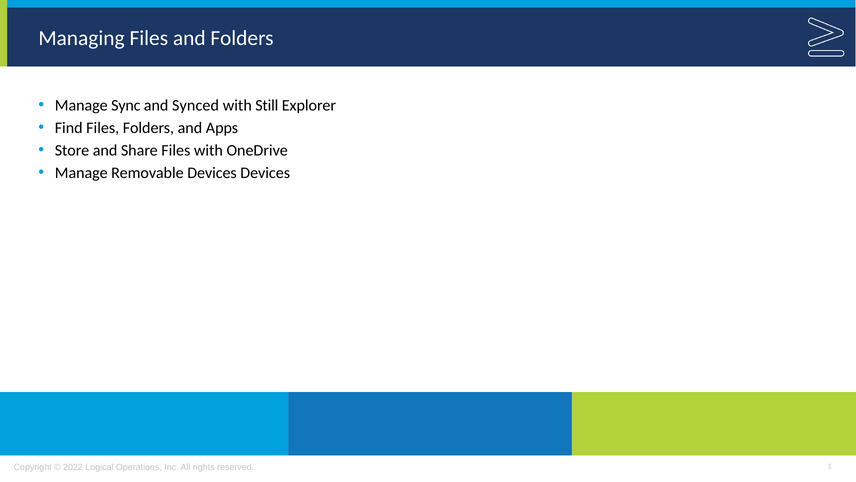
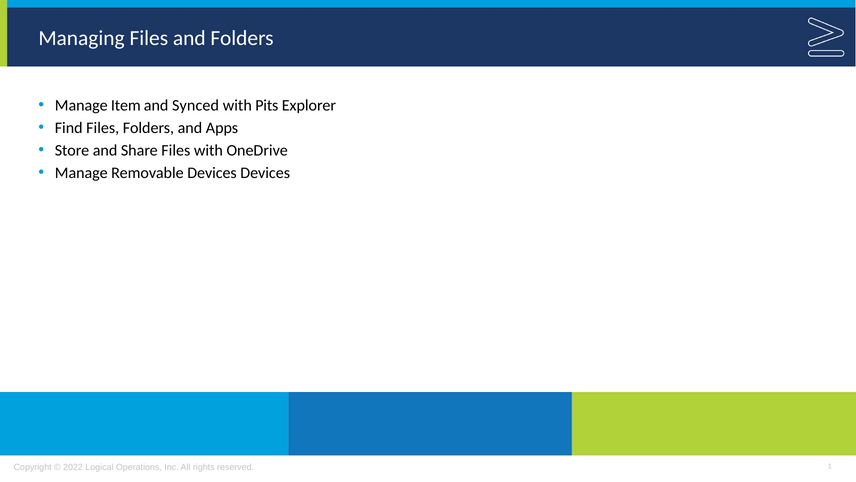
Sync: Sync -> Item
Still: Still -> Pits
